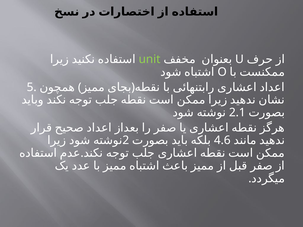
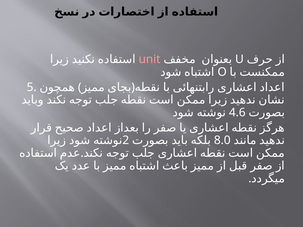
unit colour: light green -> pink
2.1: 2.1 -> 4.6
4.6: 4.6 -> 8.0
